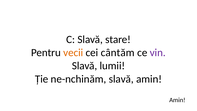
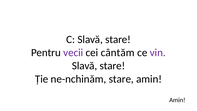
vecii colour: orange -> purple
lumii at (112, 66): lumii -> stare
ne-nchinăm slavă: slavă -> stare
